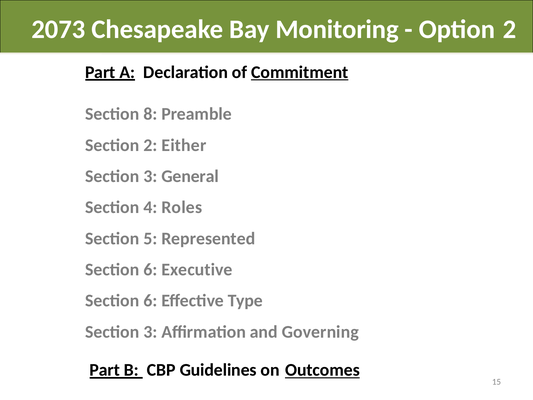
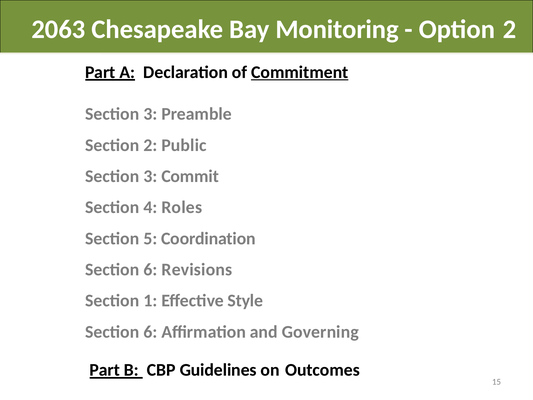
2073: 2073 -> 2063
8 at (150, 114): 8 -> 3
Either: Either -> Public
General: General -> Commit
Represented: Represented -> Coordination
Executive: Executive -> Revisions
6 at (150, 301): 6 -> 1
Type: Type -> Style
3 at (150, 332): 3 -> 6
Outcomes underline: present -> none
